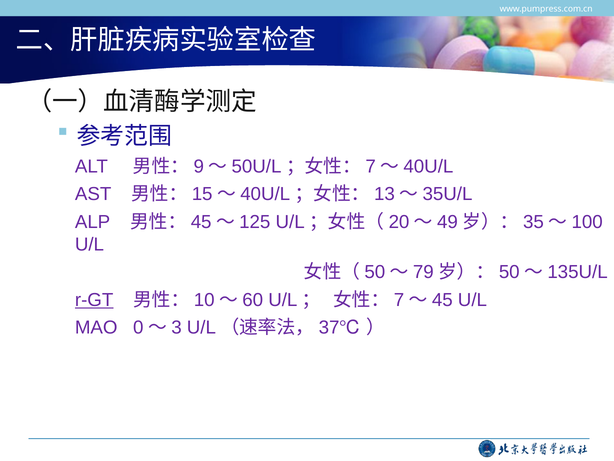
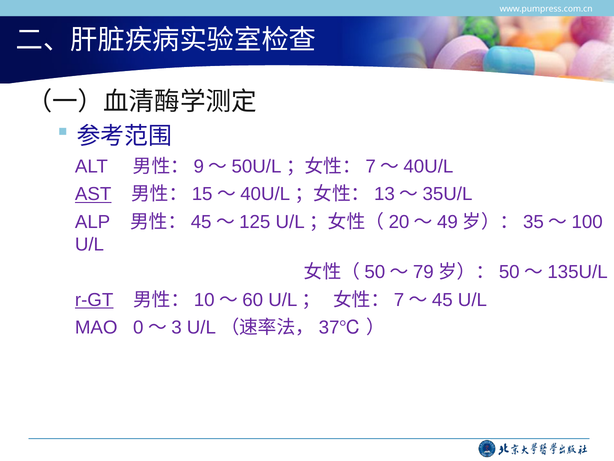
AST underline: none -> present
